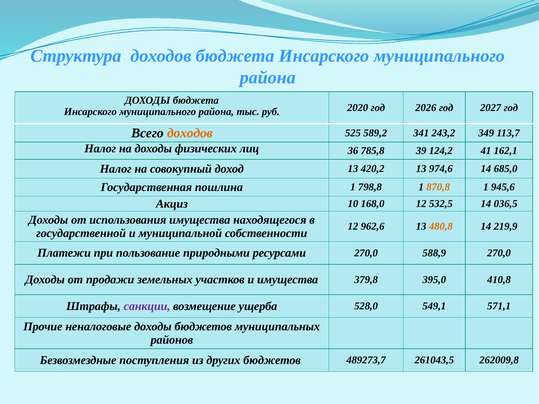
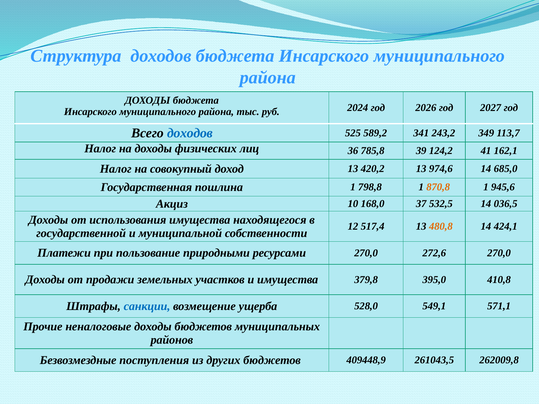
2020: 2020 -> 2024
доходов at (190, 133) colour: orange -> blue
168,0 12: 12 -> 37
962,6: 962,6 -> 517,4
219,9: 219,9 -> 424,1
588,9: 588,9 -> 272,6
санкции colour: purple -> blue
489273,7: 489273,7 -> 409448,9
